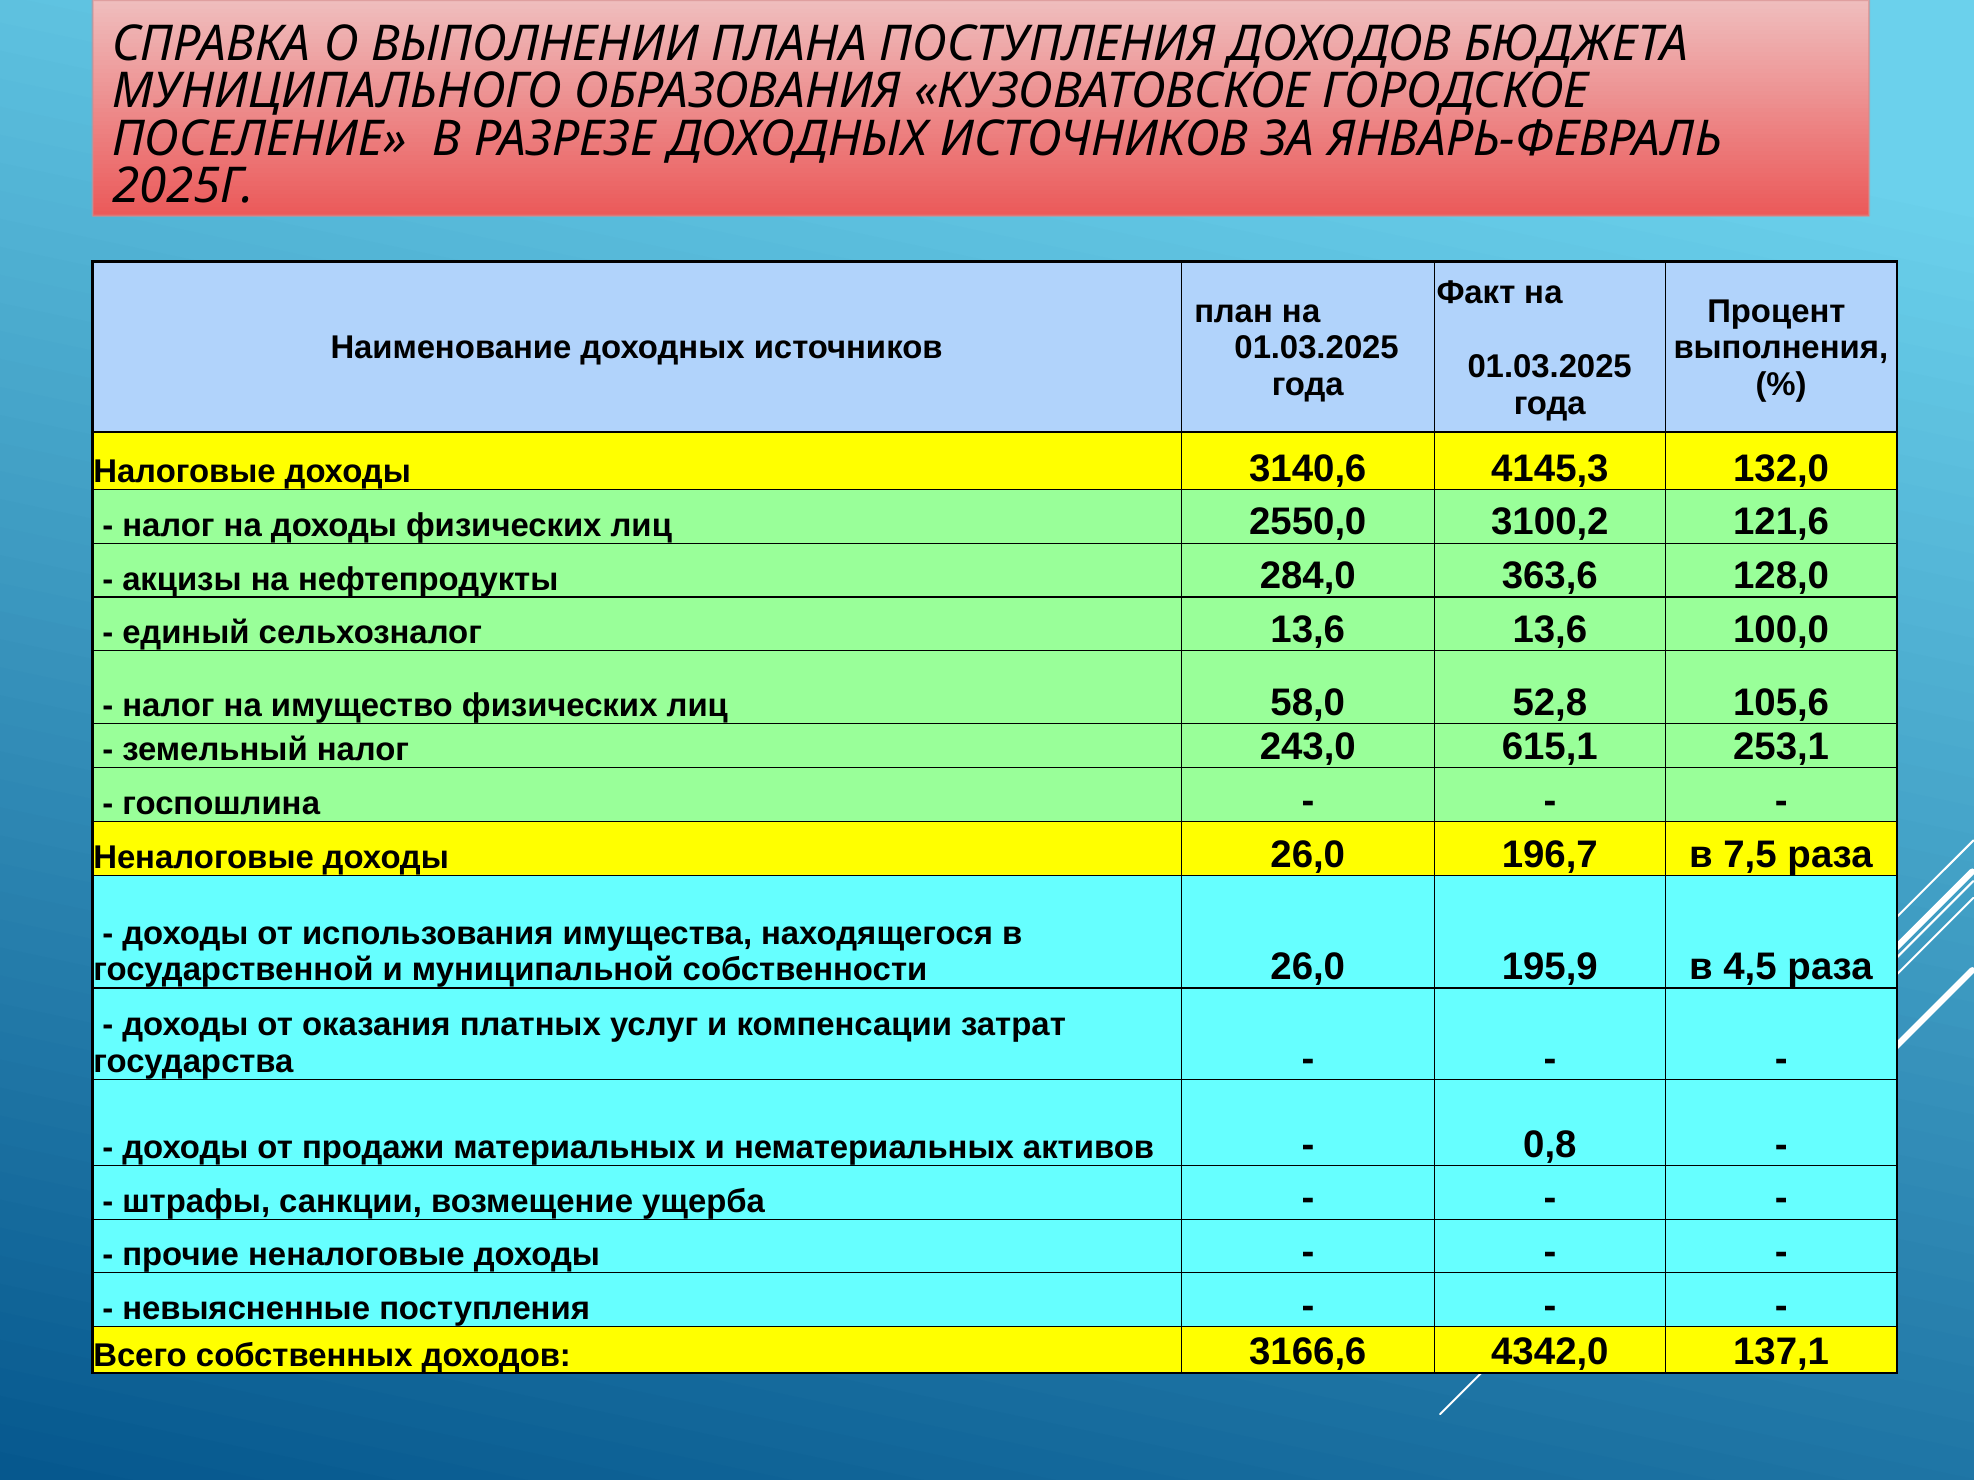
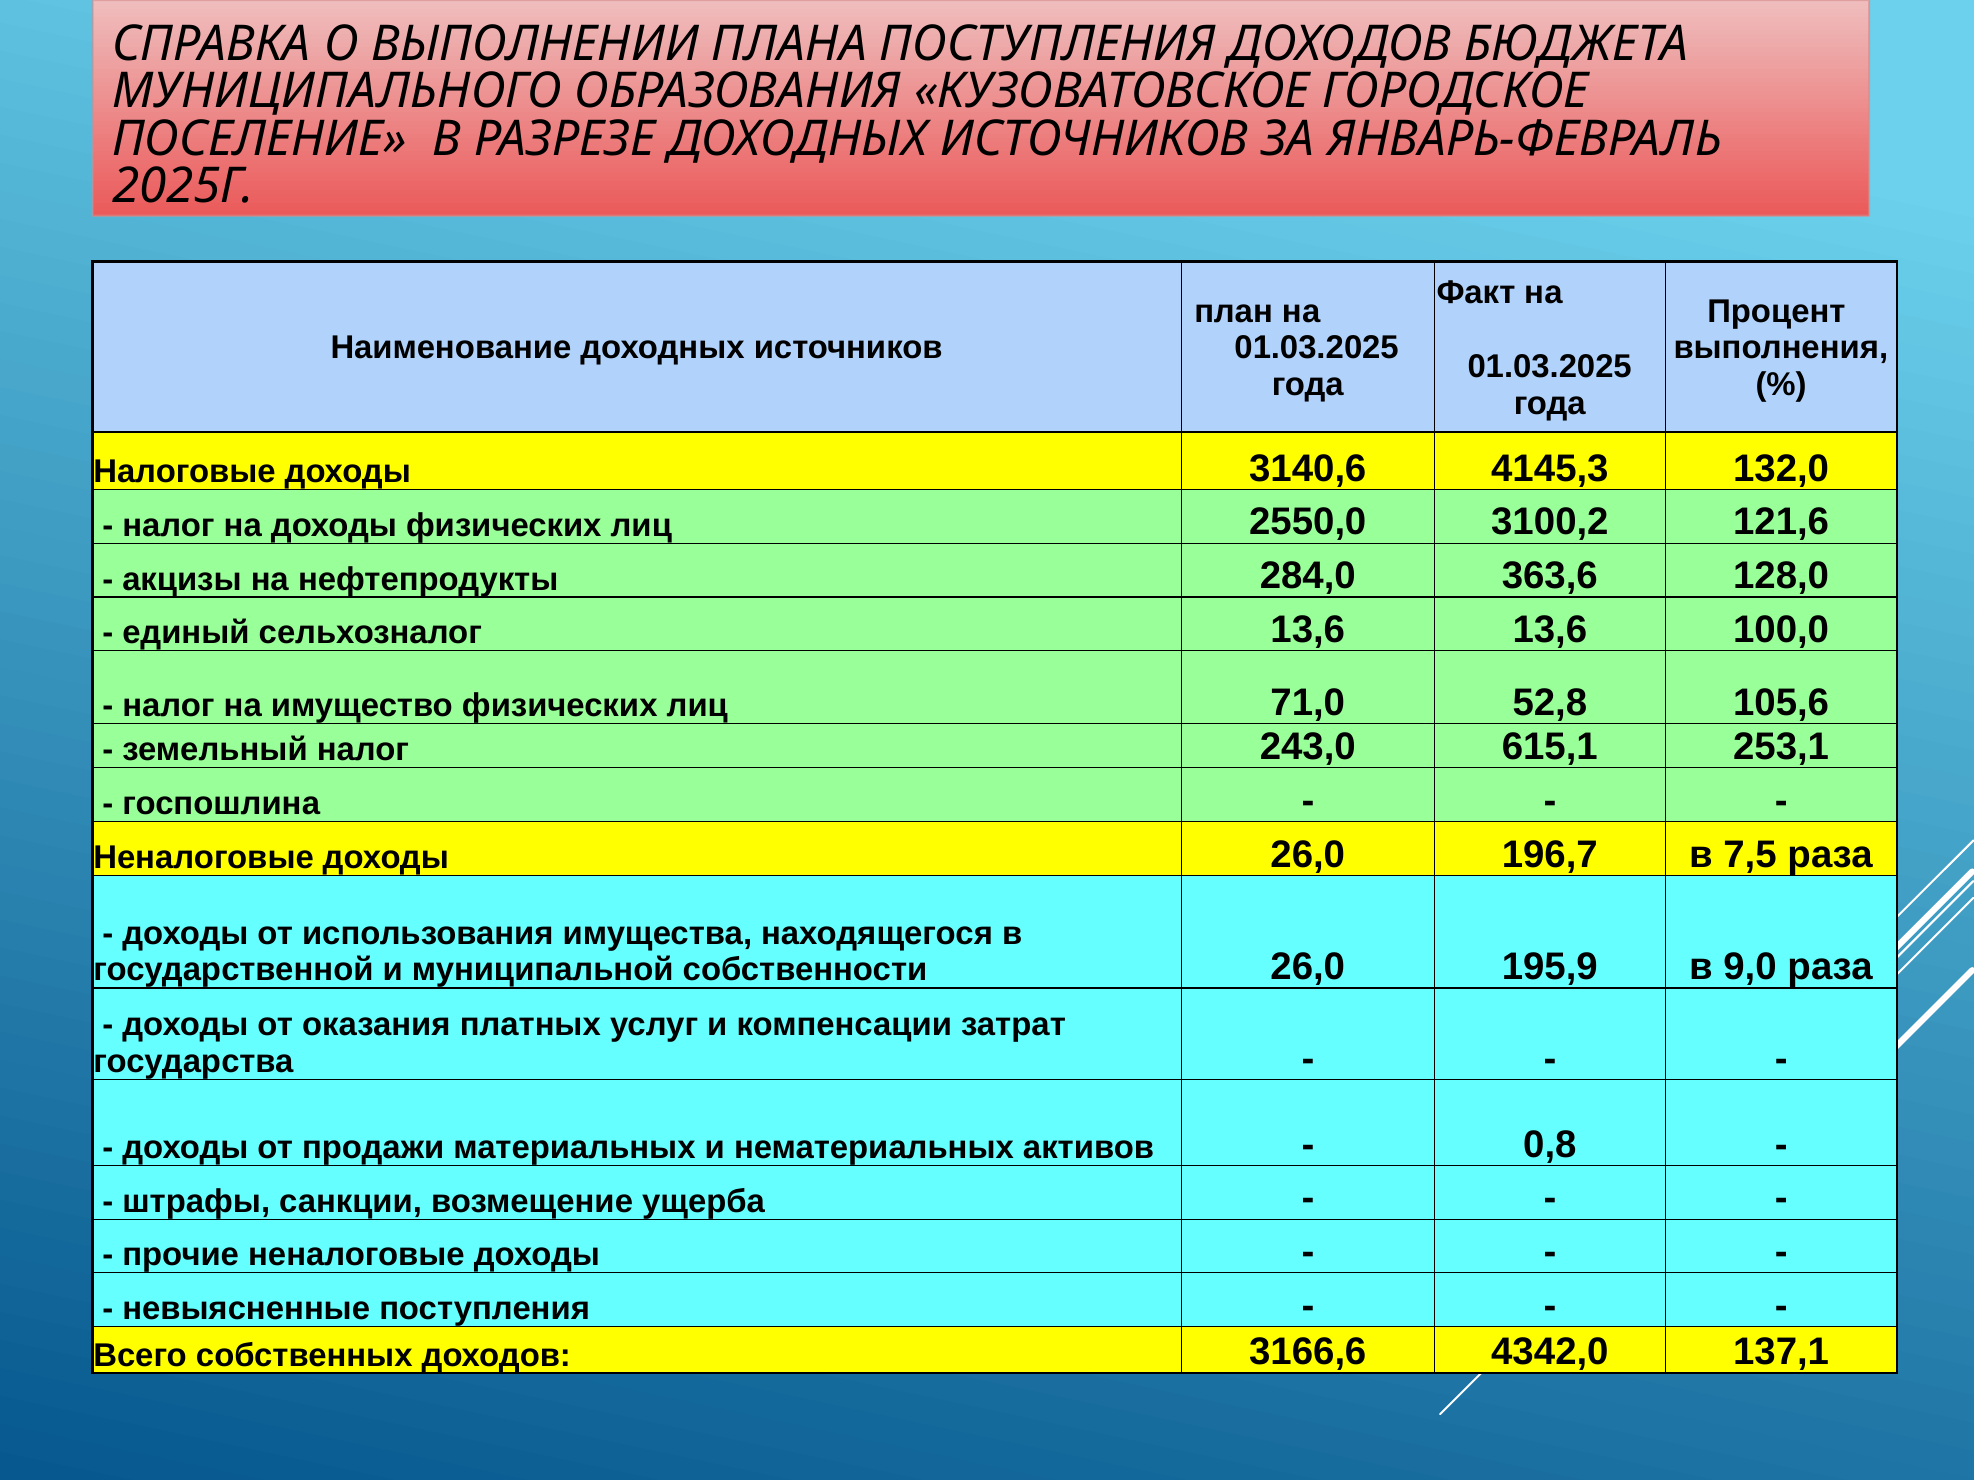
58,0: 58,0 -> 71,0
4,5: 4,5 -> 9,0
